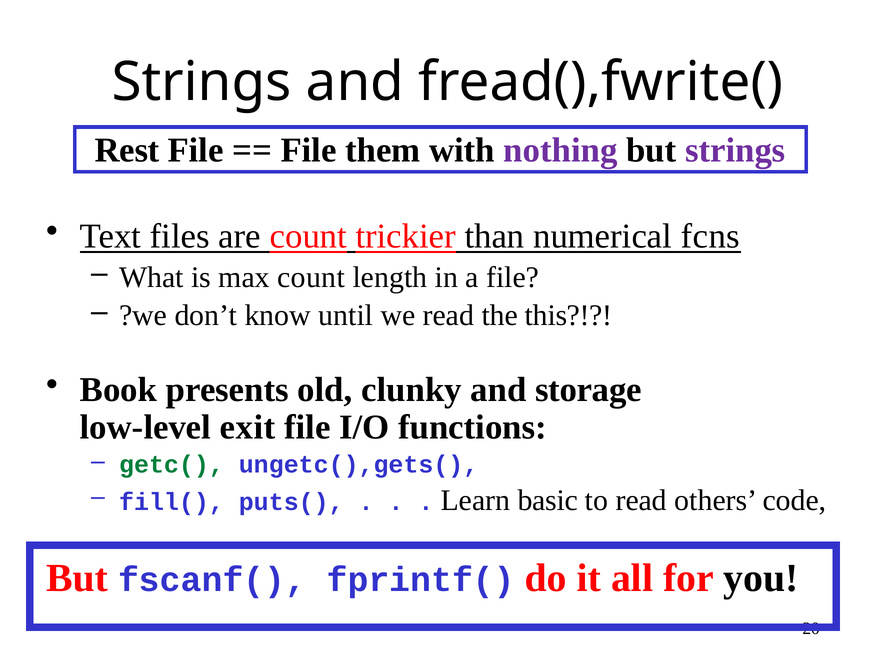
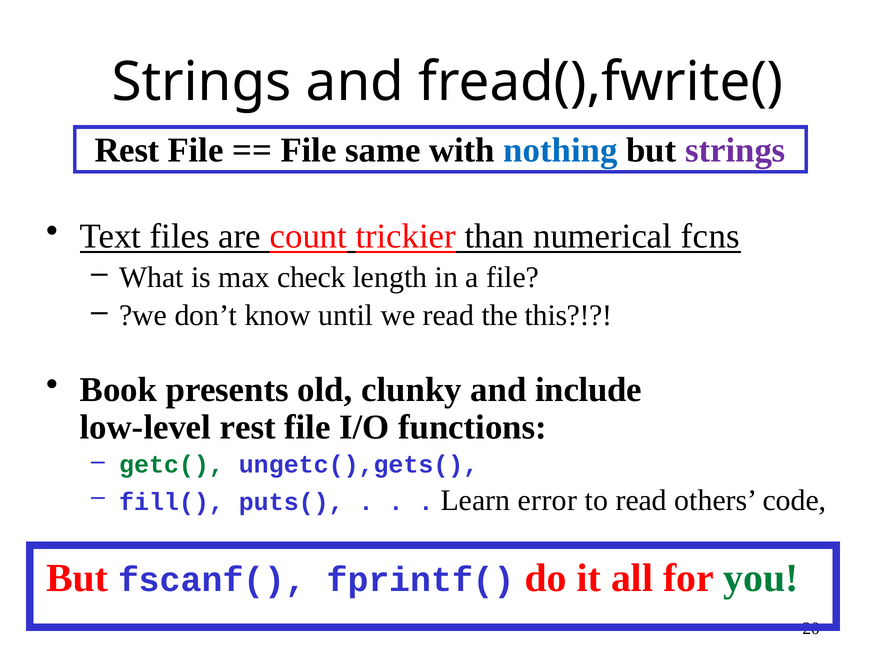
them: them -> same
nothing colour: purple -> blue
max count: count -> check
storage: storage -> include
low-level exit: exit -> rest
basic: basic -> error
you colour: black -> green
